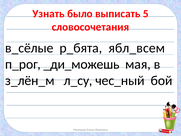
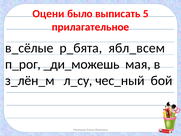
Узнать: Узнать -> Оцени
словосочетания: словосочетания -> прилагательное
